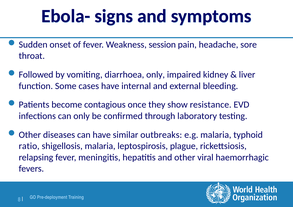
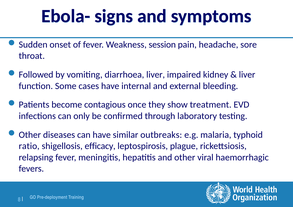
diarrhoea only: only -> liver
resistance: resistance -> treatment
shigellosis malaria: malaria -> efficacy
